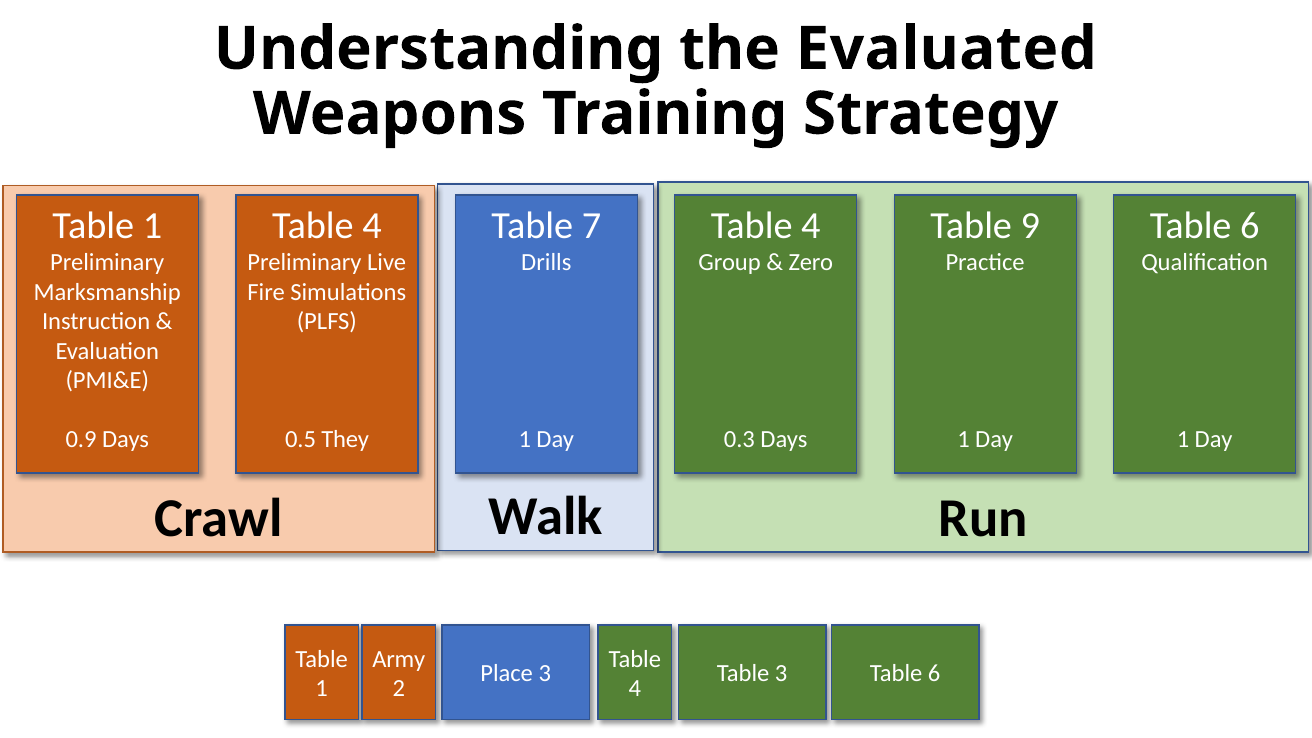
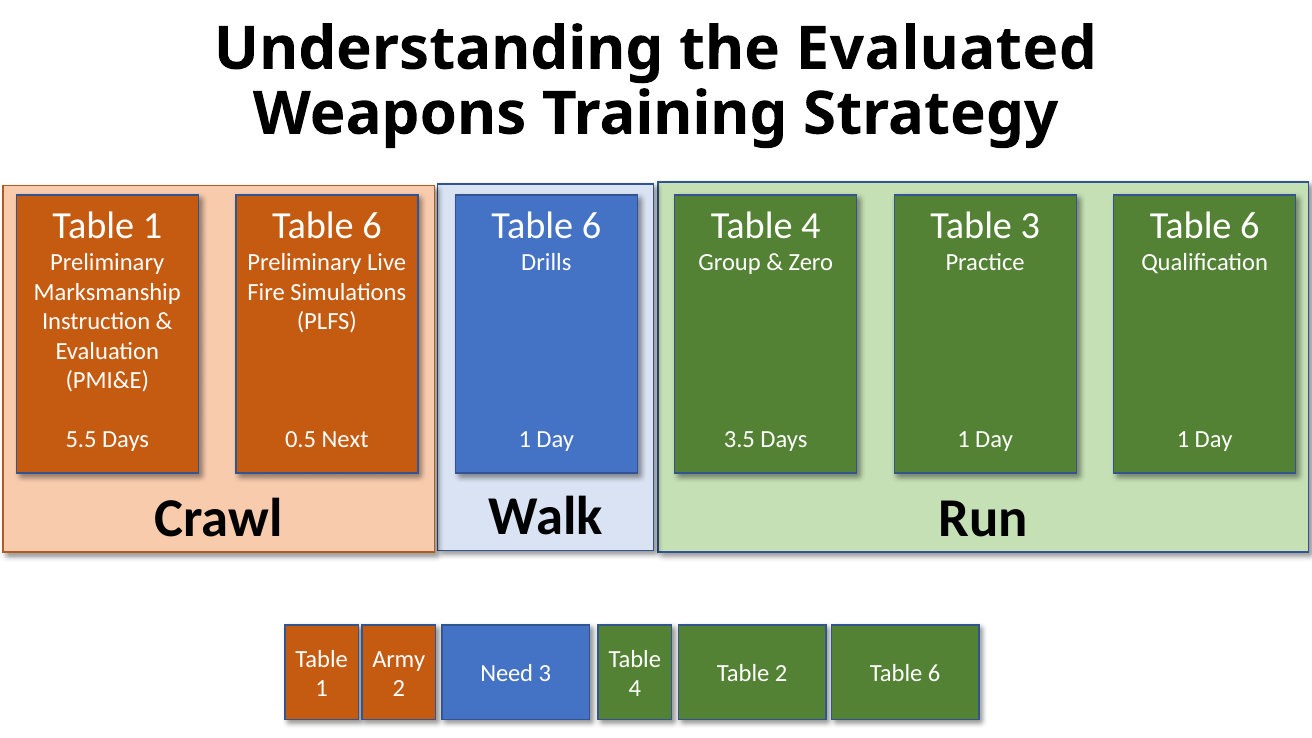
4 at (372, 226): 4 -> 6
7 at (592, 226): 7 -> 6
Table 9: 9 -> 3
0.9: 0.9 -> 5.5
They: They -> Next
0.3: 0.3 -> 3.5
Place: Place -> Need
Table 3: 3 -> 2
